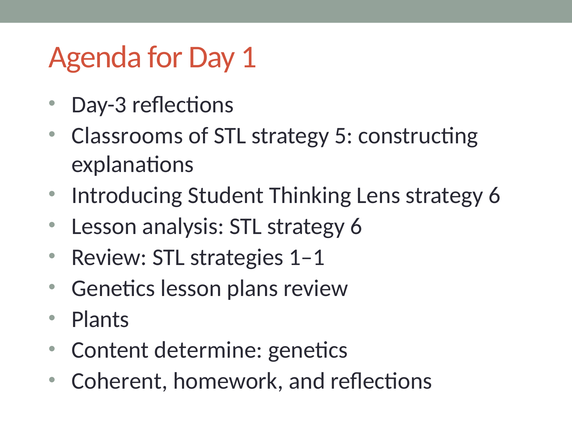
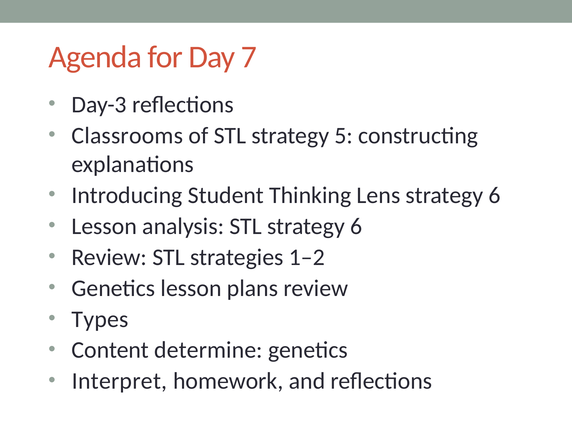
1: 1 -> 7
1–1: 1–1 -> 1–2
Plants: Plants -> Types
Coherent: Coherent -> Interpret
